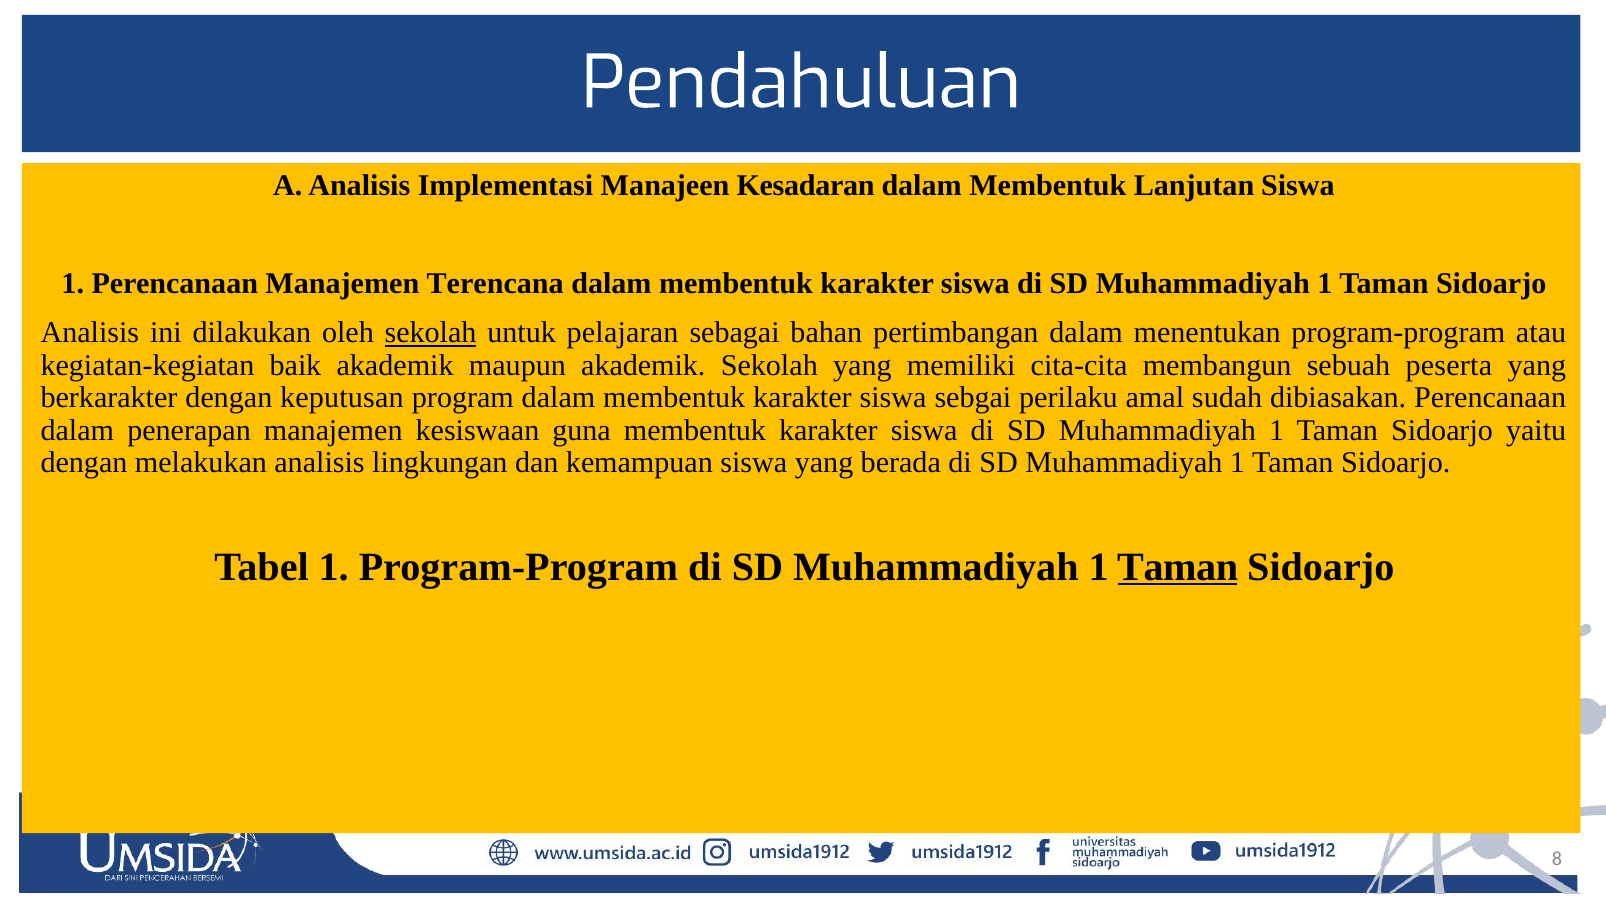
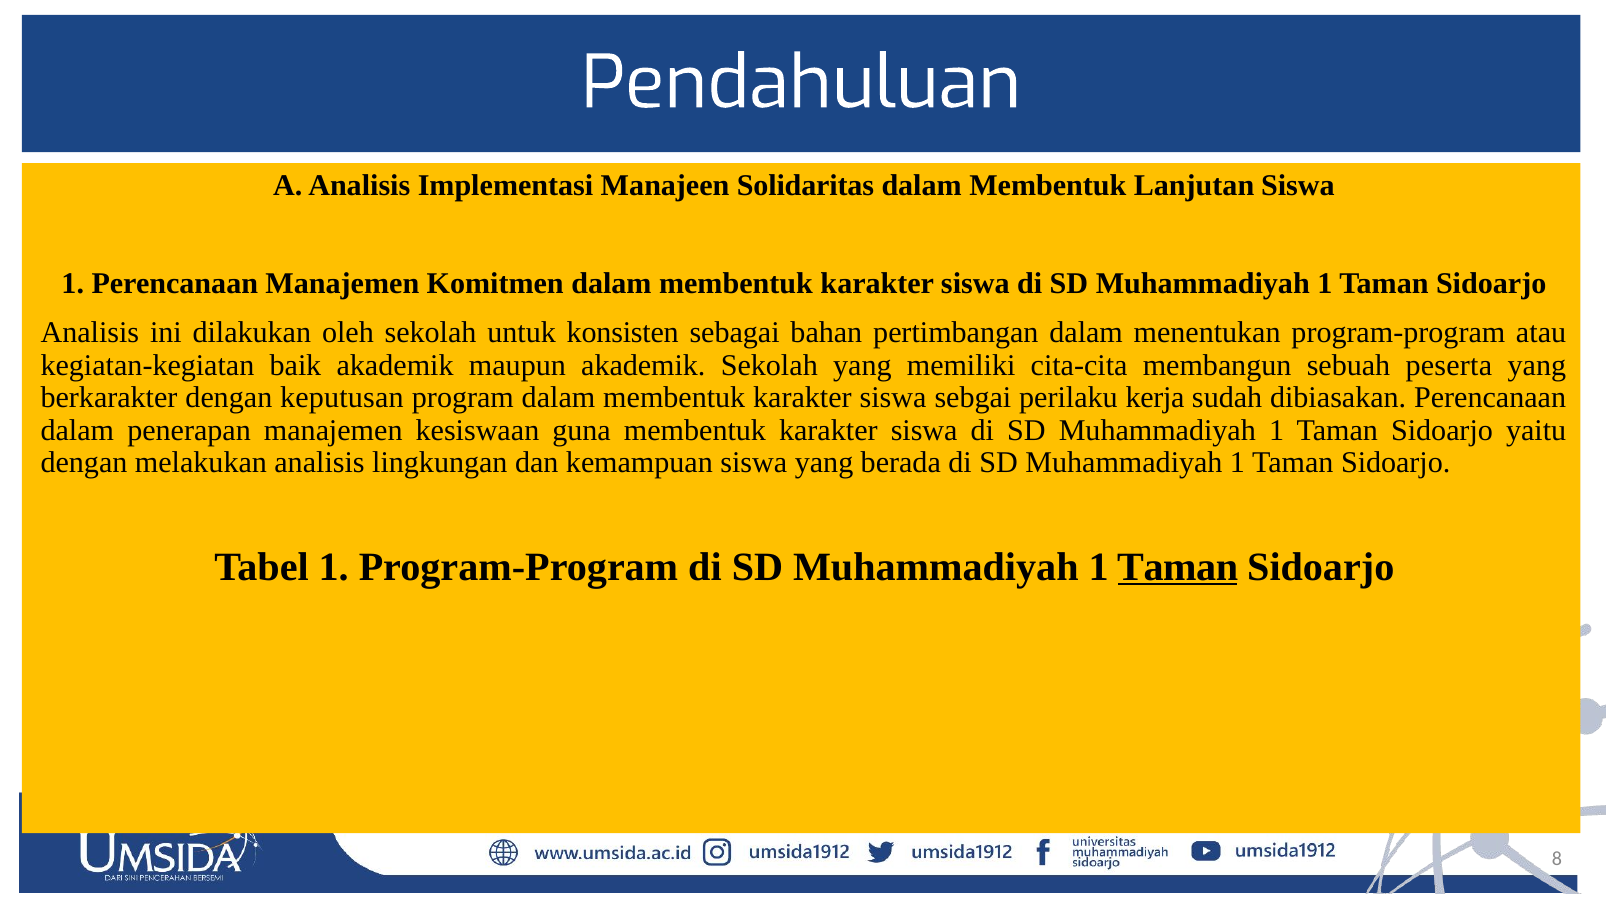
Kesadaran: Kesadaran -> Solidaritas
Terencana: Terencana -> Komitmen
sekolah at (431, 333) underline: present -> none
pelajaran: pelajaran -> konsisten
amal: amal -> kerja
